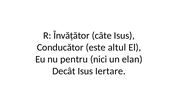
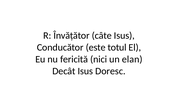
altul: altul -> totul
pentru: pentru -> fericită
Iertare: Iertare -> Doresc
